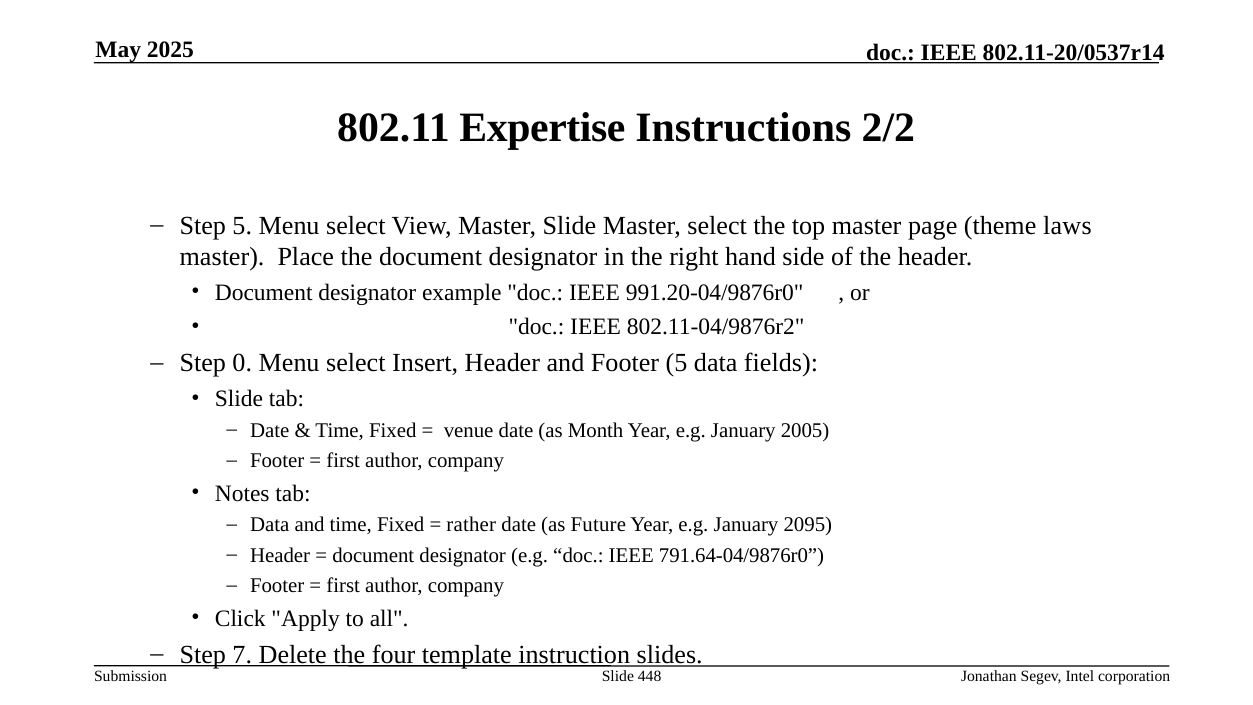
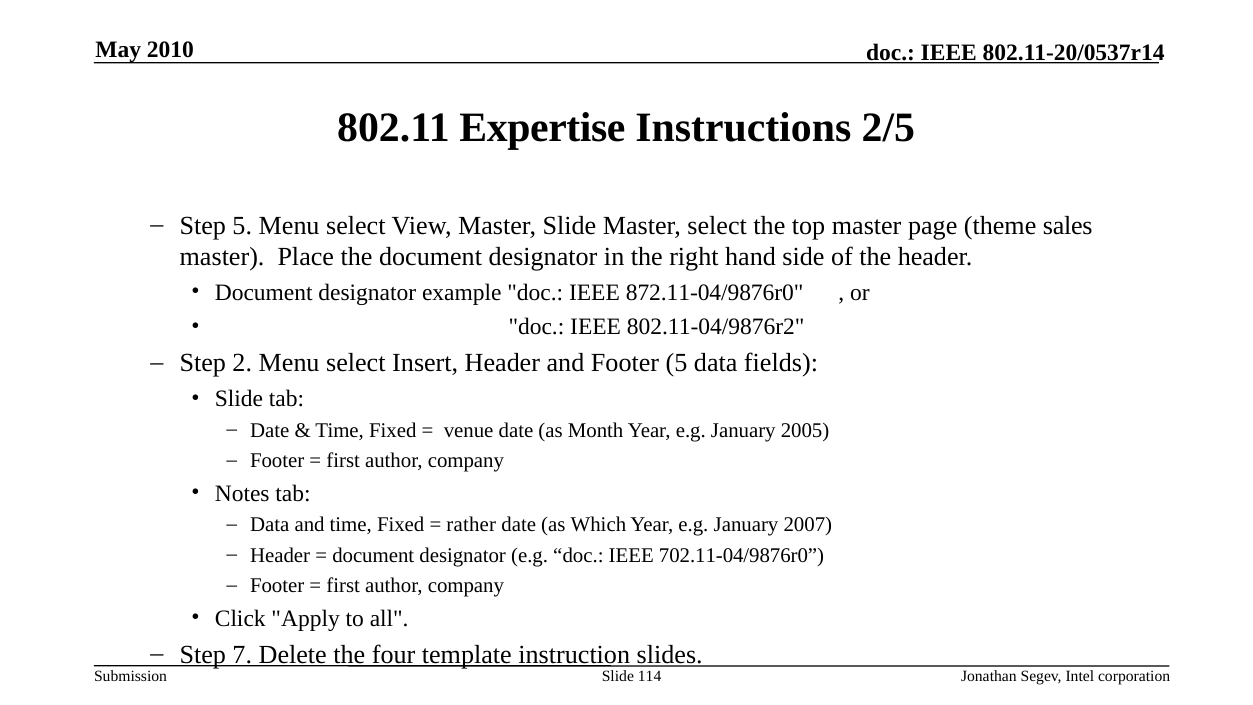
2025: 2025 -> 2010
2/2: 2/2 -> 2/5
laws: laws -> sales
991.20-04/9876r0: 991.20-04/9876r0 -> 872.11-04/9876r0
0: 0 -> 2
Future: Future -> Which
2095: 2095 -> 2007
791.64-04/9876r0: 791.64-04/9876r0 -> 702.11-04/9876r0
448: 448 -> 114
